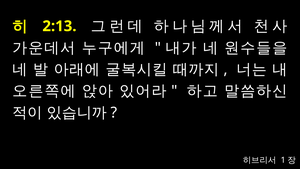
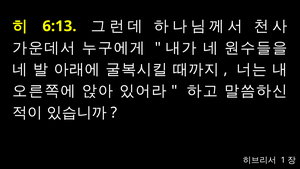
2:13: 2:13 -> 6:13
